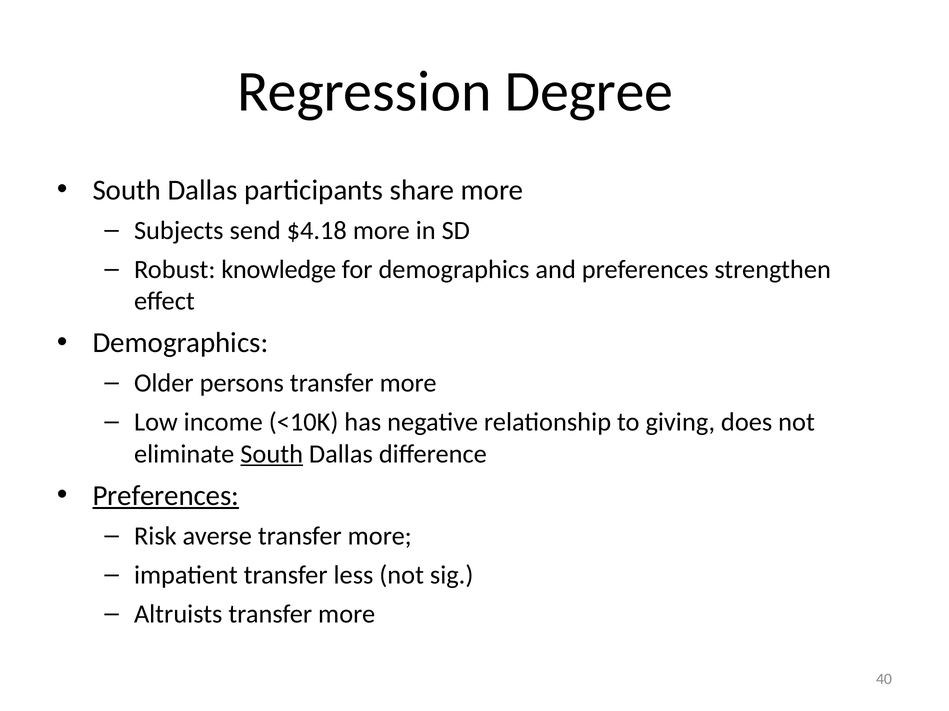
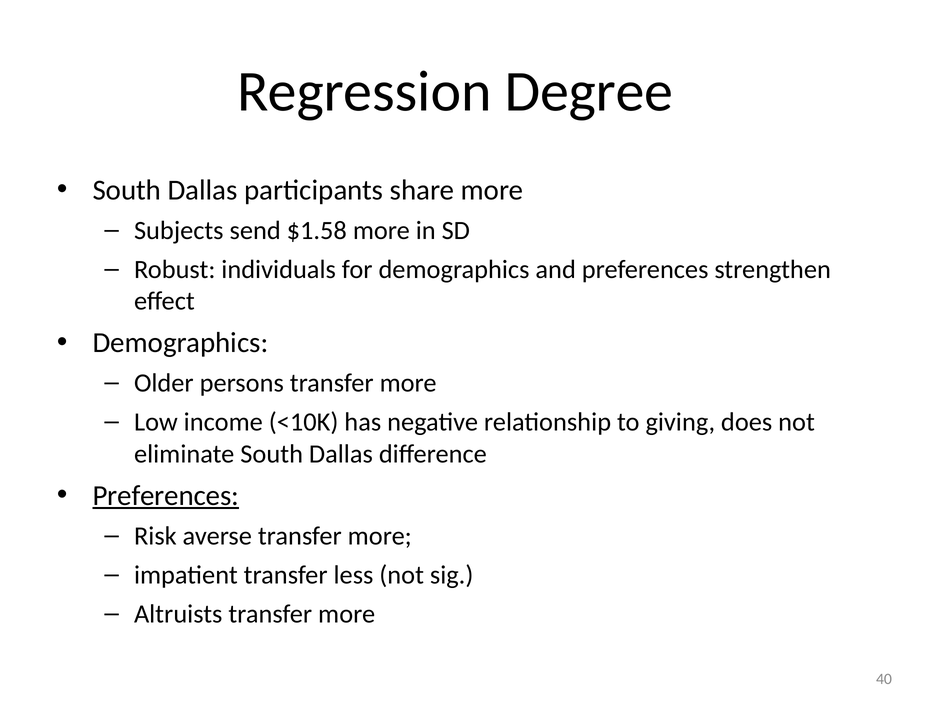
$4.18: $4.18 -> $1.58
knowledge: knowledge -> individuals
South at (272, 454) underline: present -> none
